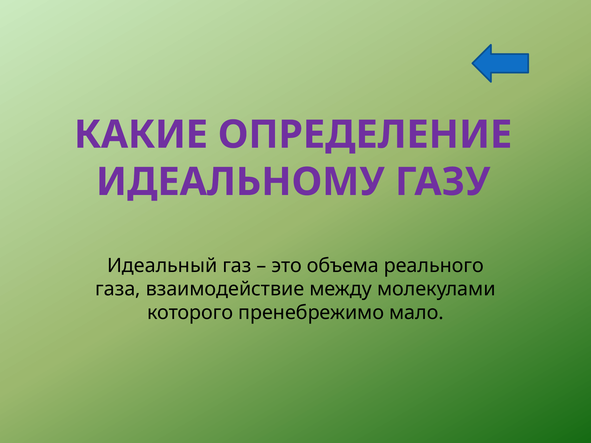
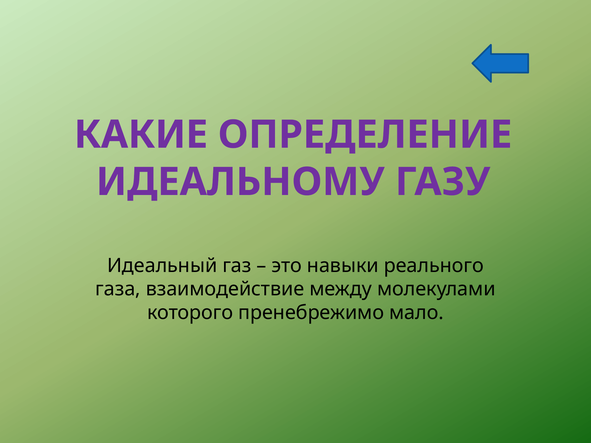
объема: объема -> навыки
